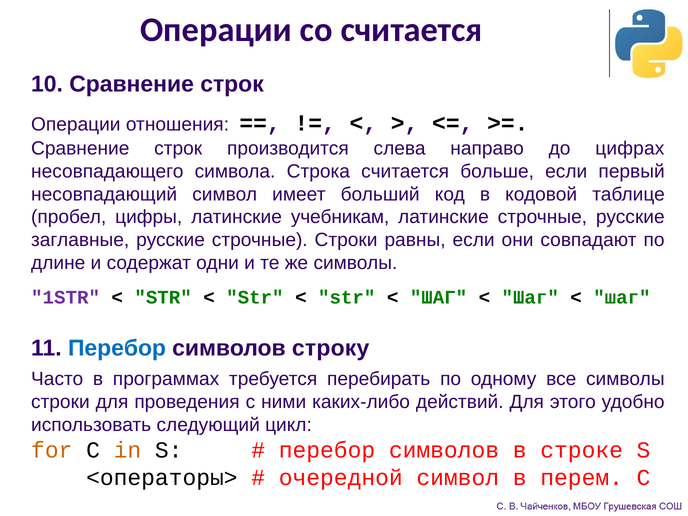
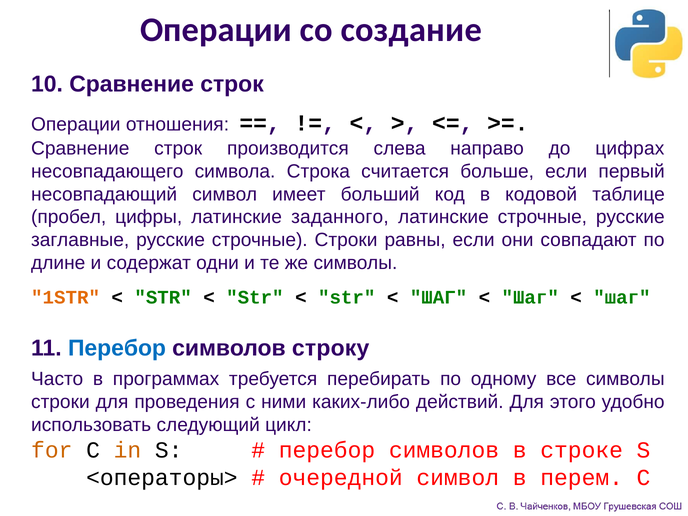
со считается: считается -> создание
учебникам: учебникам -> заданного
1STR colour: purple -> orange
